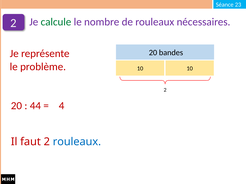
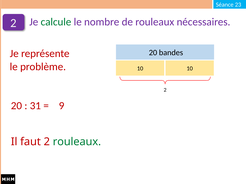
44: 44 -> 31
4: 4 -> 9
rouleaux at (77, 142) colour: blue -> green
